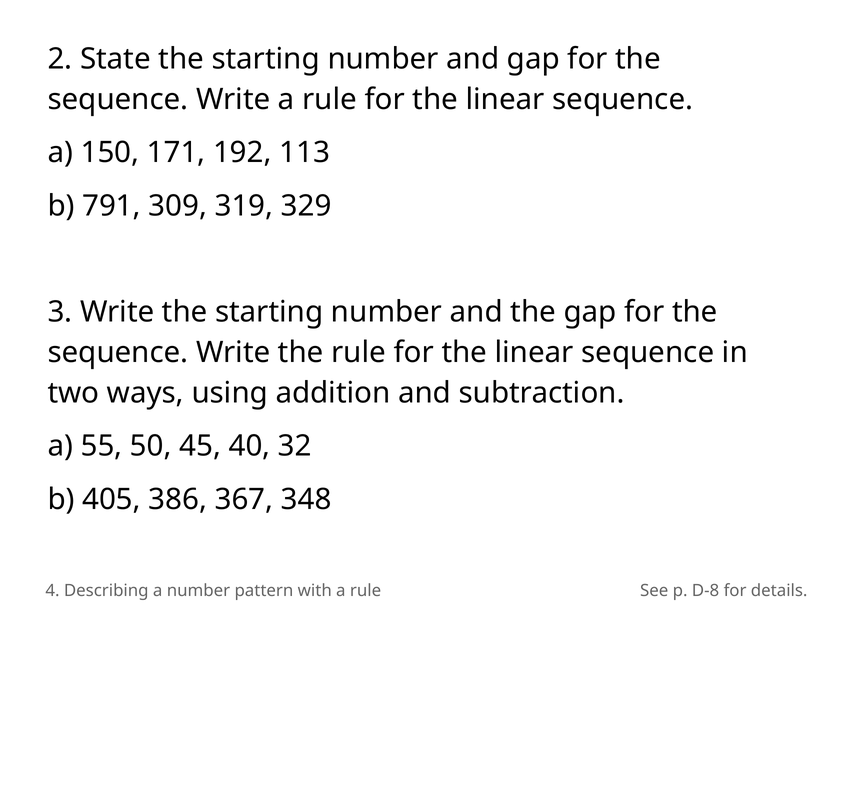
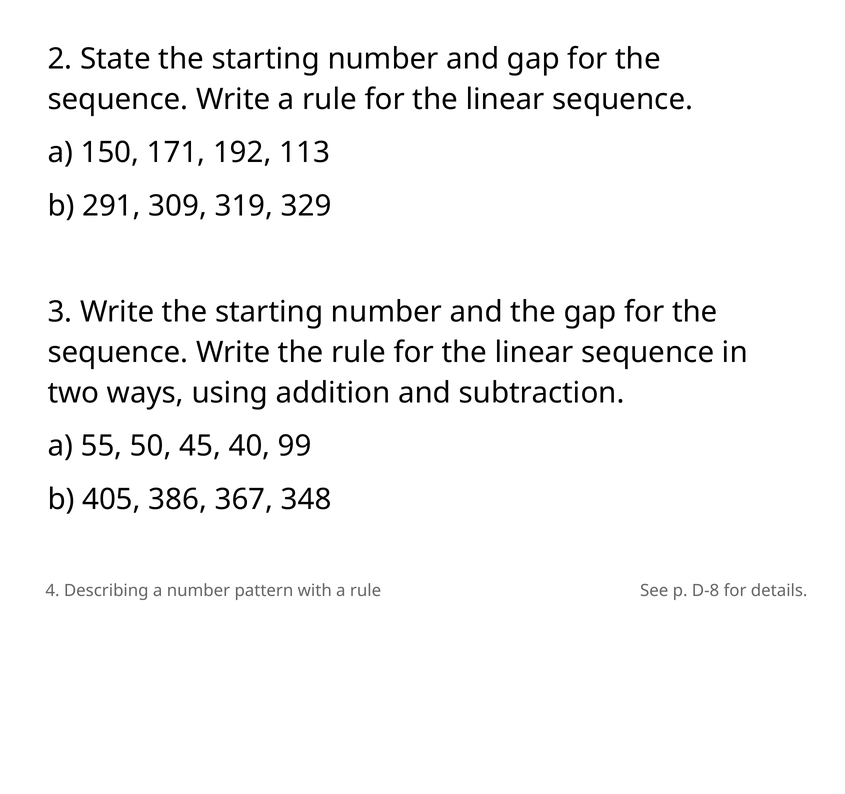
791: 791 -> 291
32: 32 -> 99
